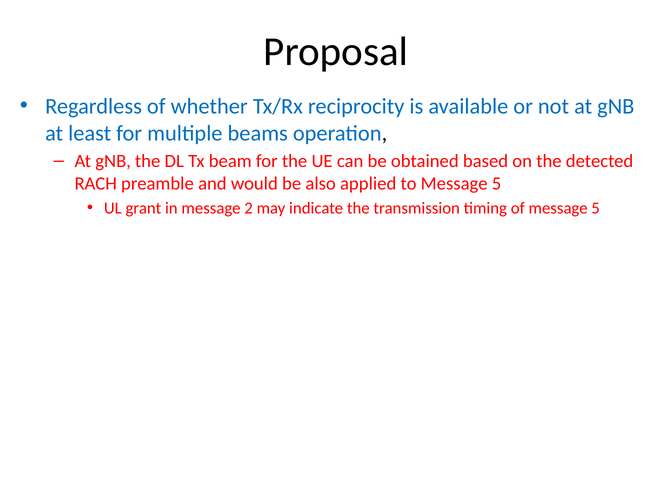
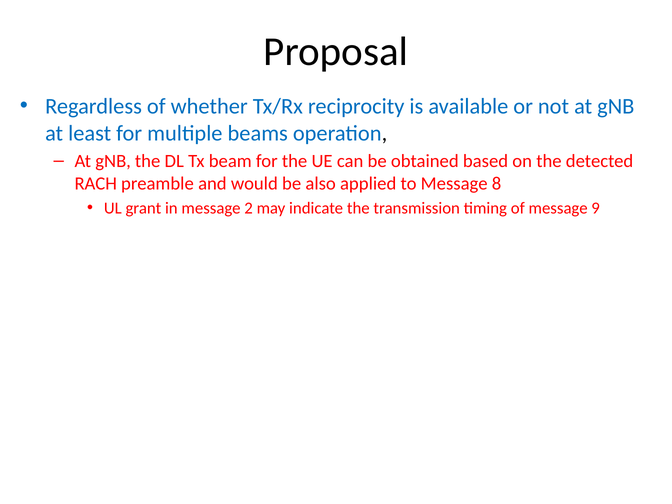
to Message 5: 5 -> 8
of message 5: 5 -> 9
